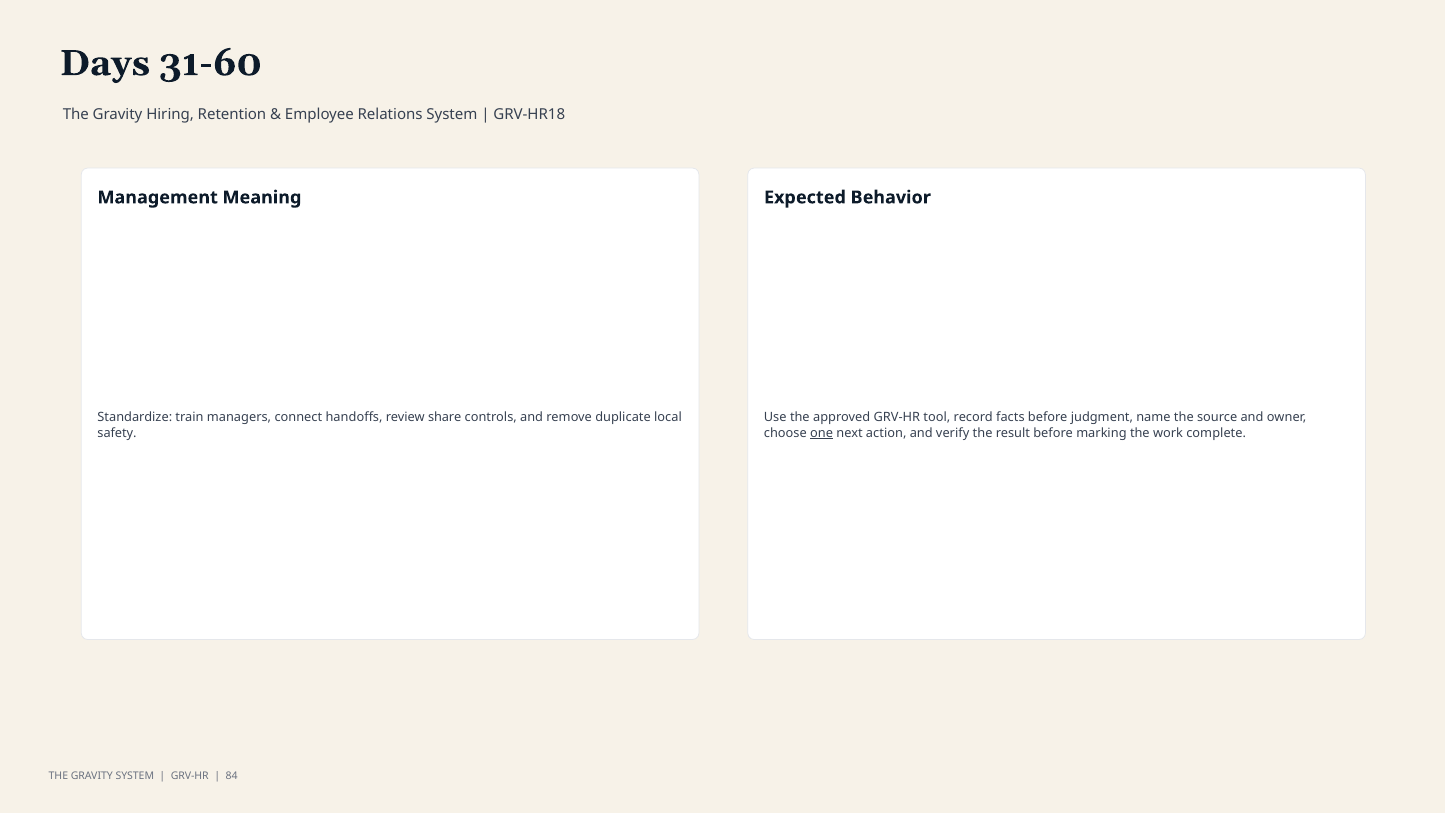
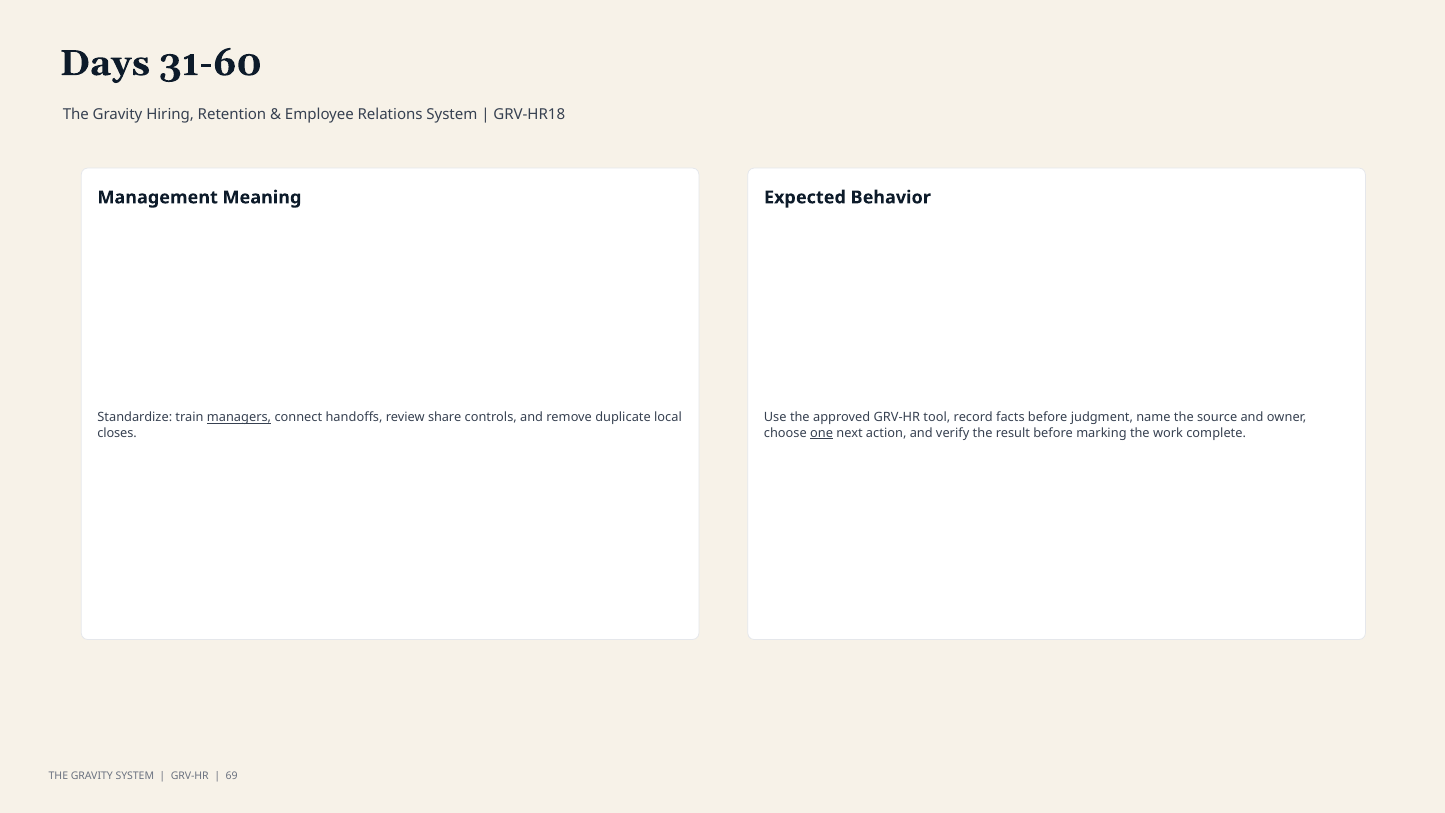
managers underline: none -> present
safety: safety -> closes
84: 84 -> 69
